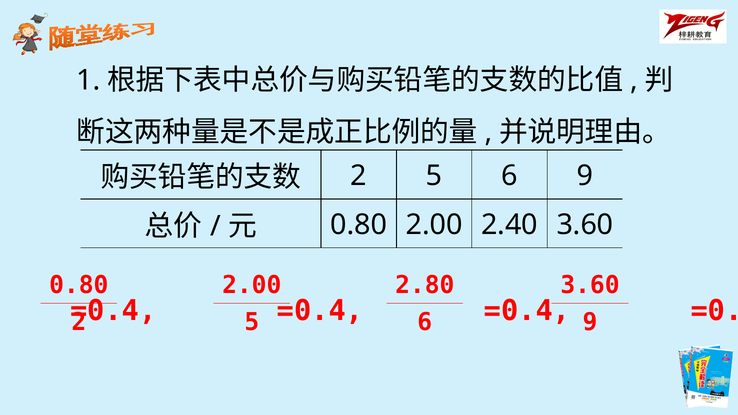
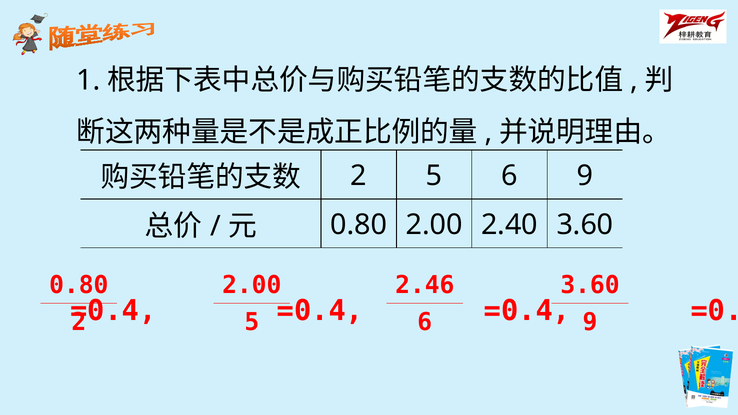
2.80: 2.80 -> 2.46
